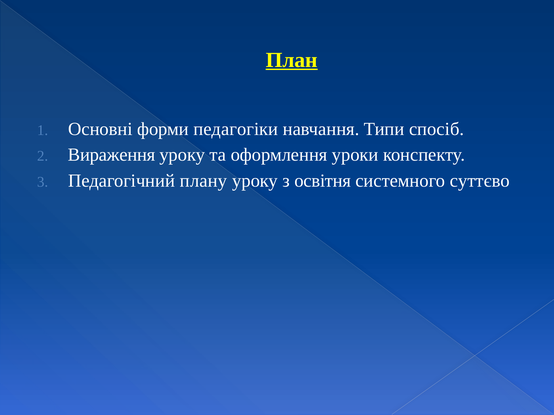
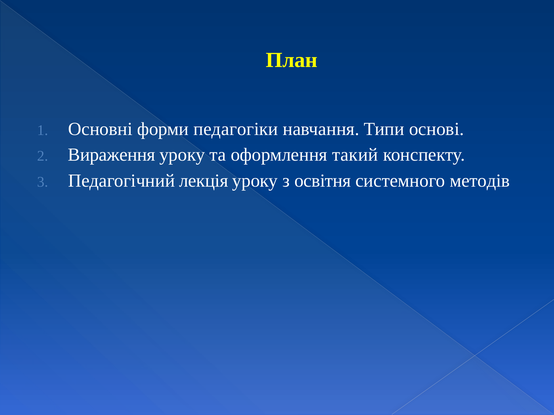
План underline: present -> none
спосіб: спосіб -> основі
уроки: уроки -> такий
плану: плану -> лекція
суттєво: суттєво -> методів
